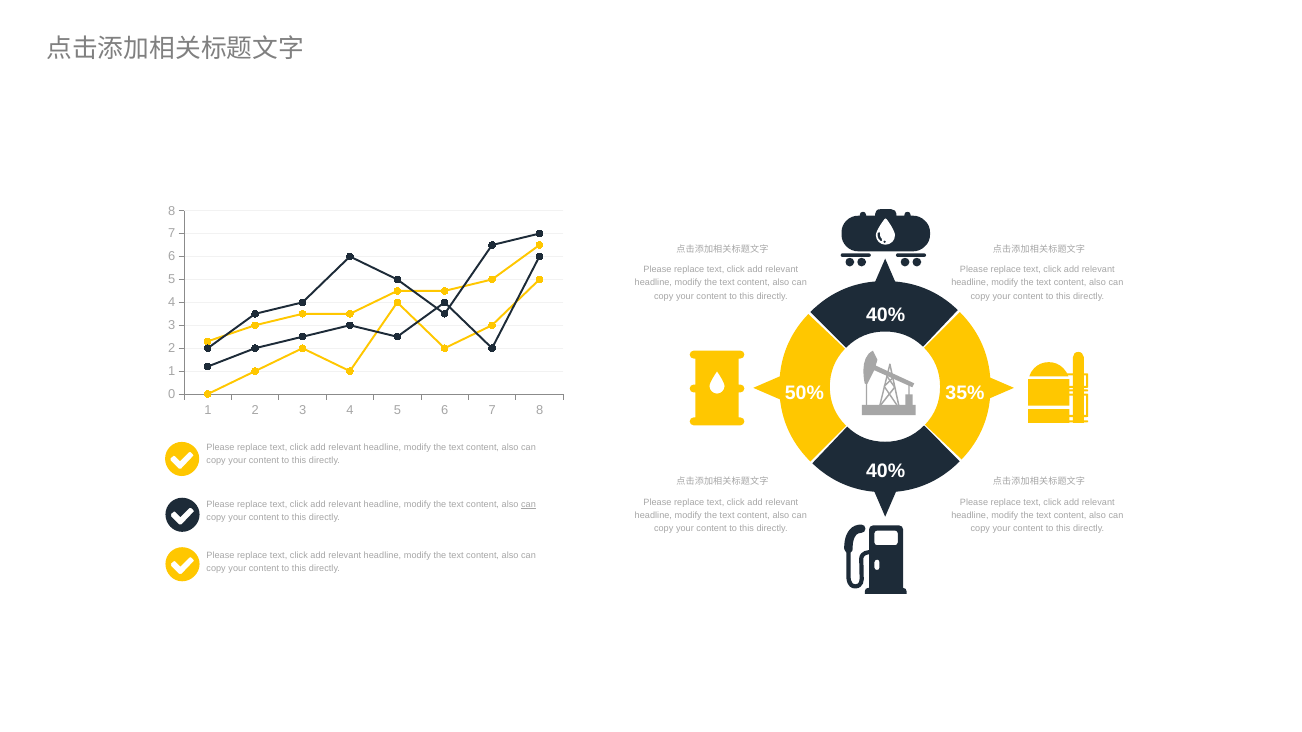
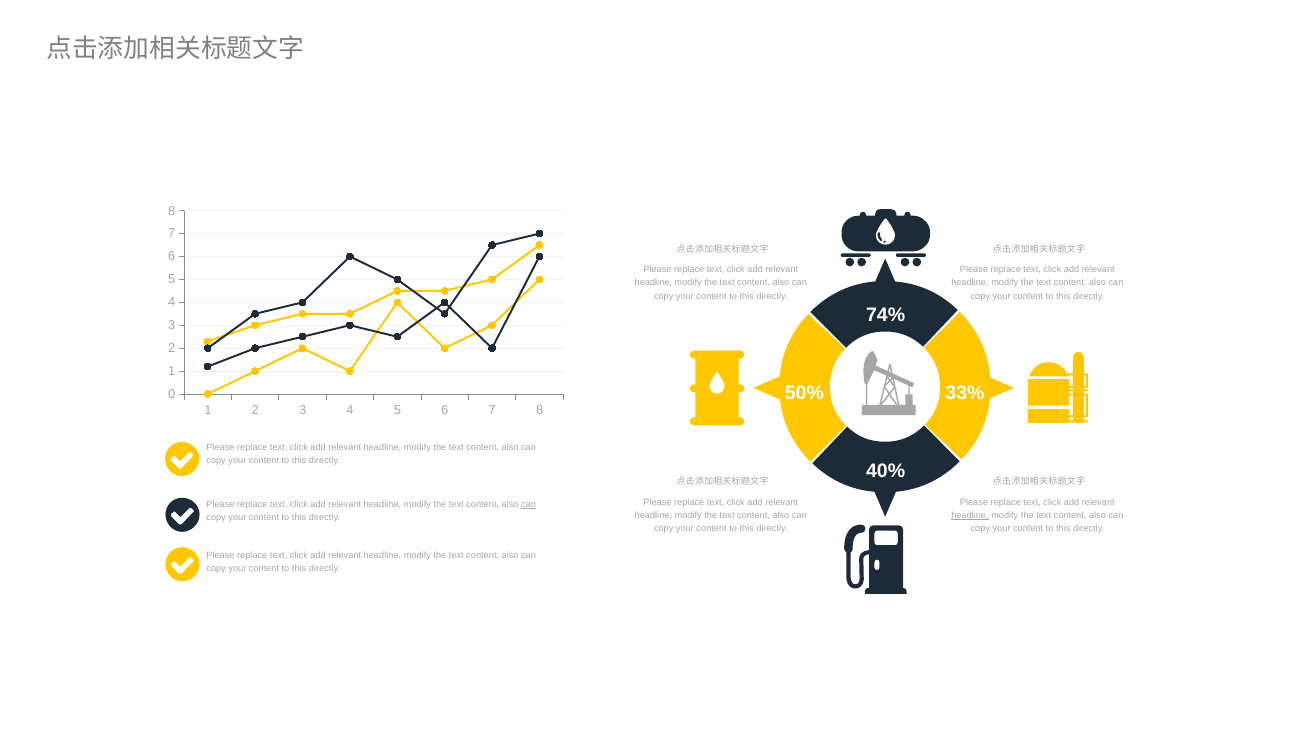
40% at (886, 315): 40% -> 74%
35%: 35% -> 33%
headline at (970, 516) underline: none -> present
